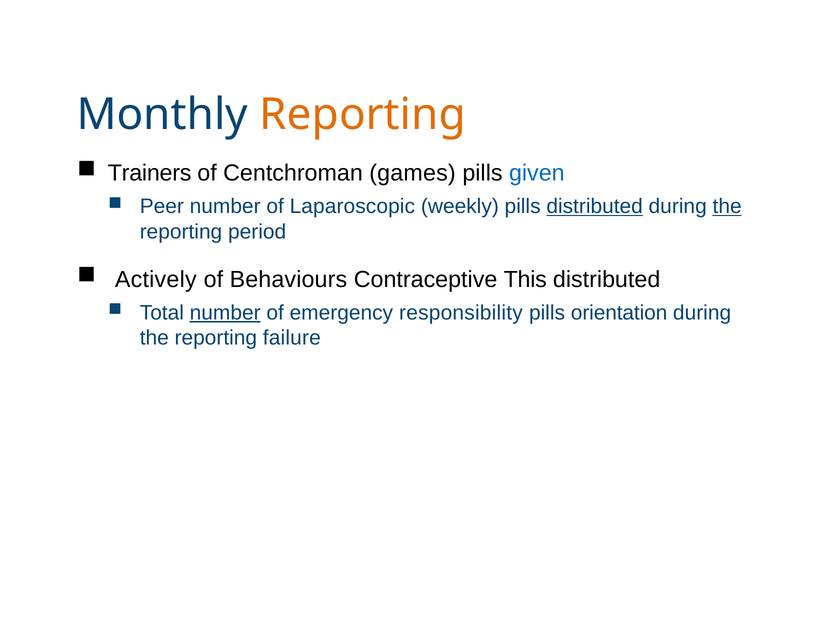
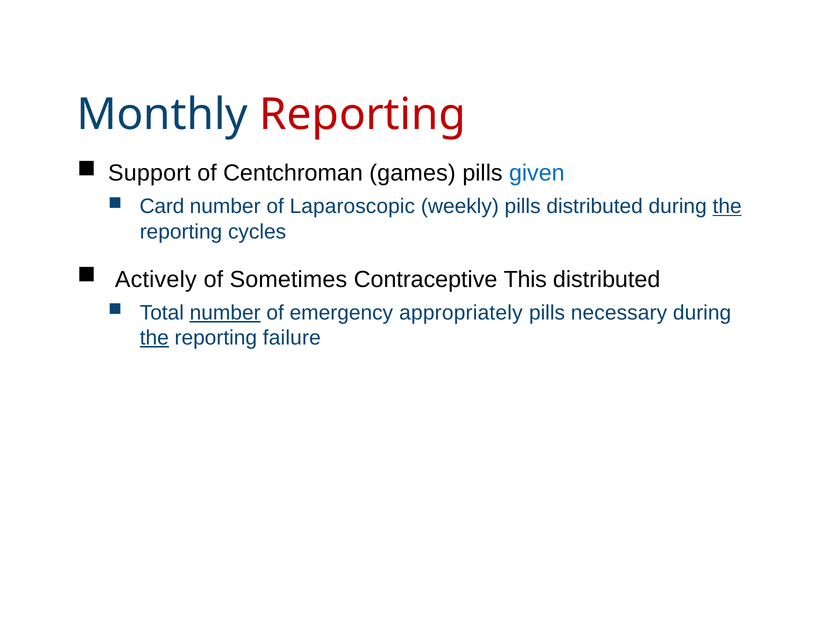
Reporting at (363, 115) colour: orange -> red
Trainers: Trainers -> Support
Peer: Peer -> Card
distributed at (595, 206) underline: present -> none
period: period -> cycles
Behaviours: Behaviours -> Sometimes
responsibility: responsibility -> appropriately
orientation: orientation -> necessary
the at (154, 338) underline: none -> present
